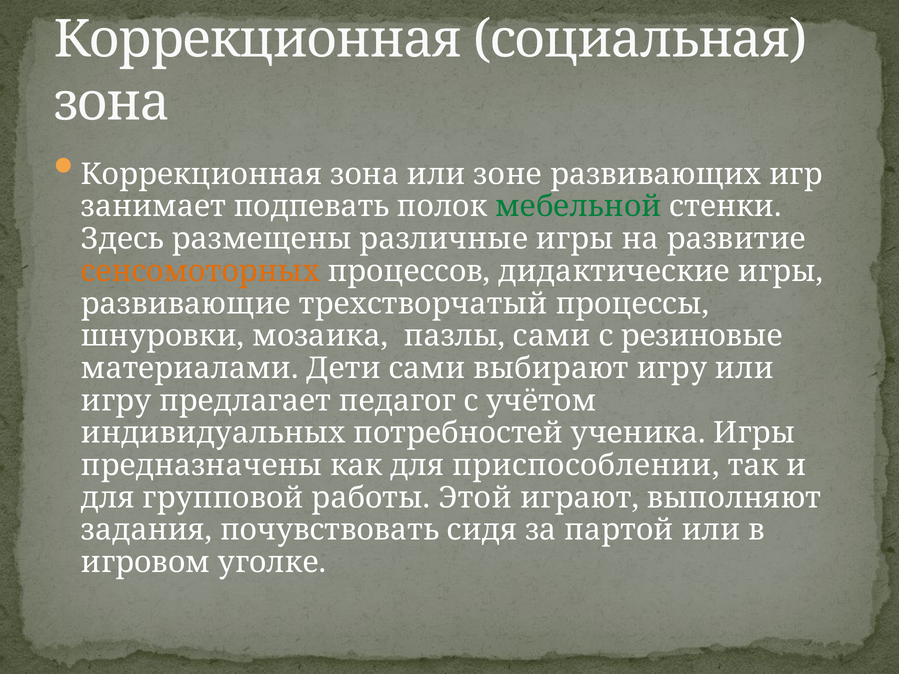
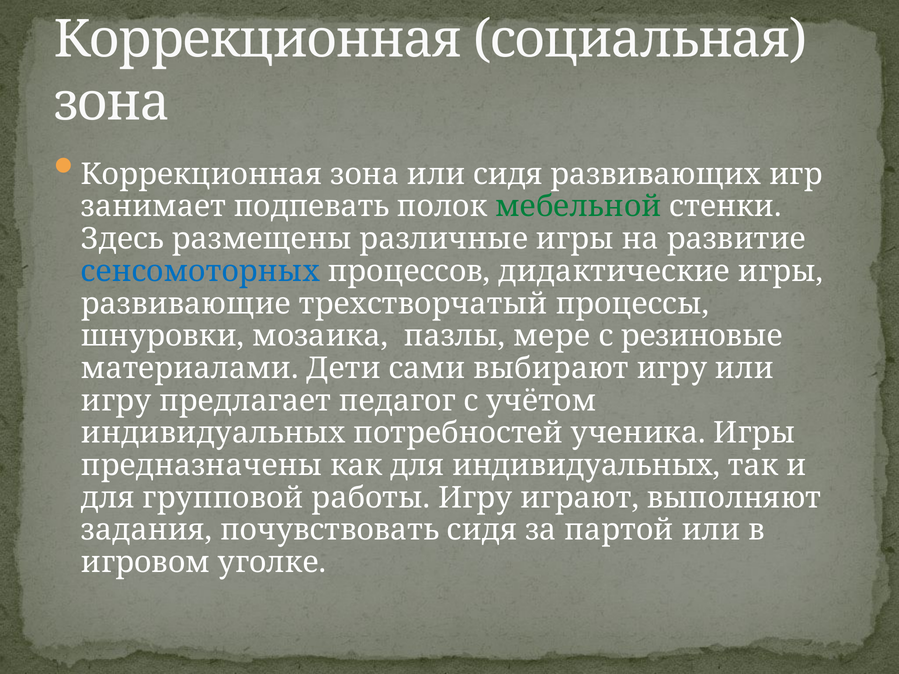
или зоне: зоне -> сидя
сенсомоторных colour: orange -> blue
пазлы сами: сами -> мере
для приспособлении: приспособлении -> индивидуальных
работы Этой: Этой -> Игру
